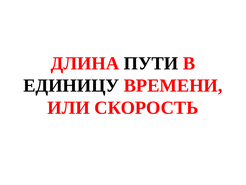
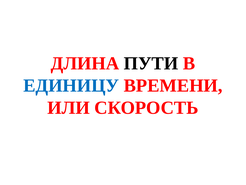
ЕДИНИЦУ colour: black -> blue
